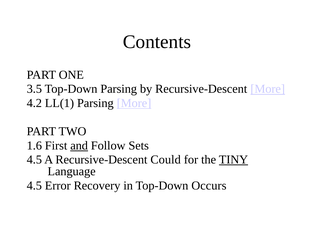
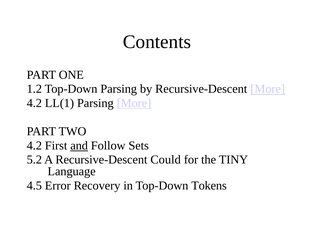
3.5: 3.5 -> 1.2
1.6 at (34, 146): 1.6 -> 4.2
4.5 at (34, 160): 4.5 -> 5.2
TINY underline: present -> none
Occurs: Occurs -> Tokens
